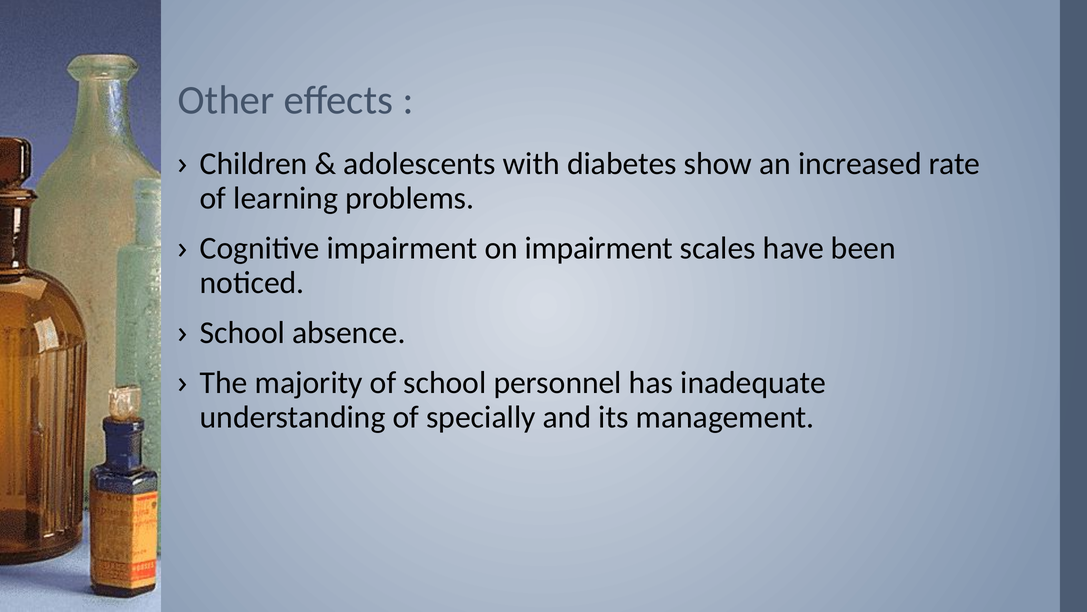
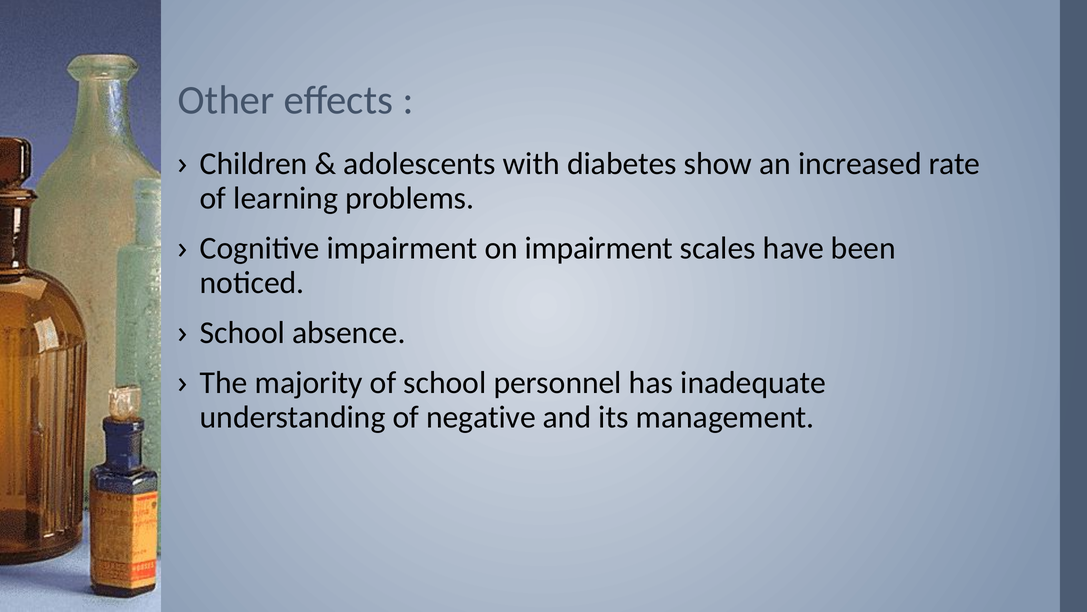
specially: specially -> negative
